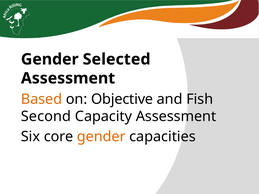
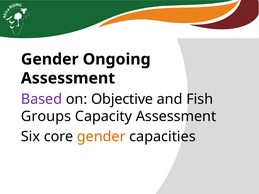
Selected: Selected -> Ongoing
Based colour: orange -> purple
Second: Second -> Groups
